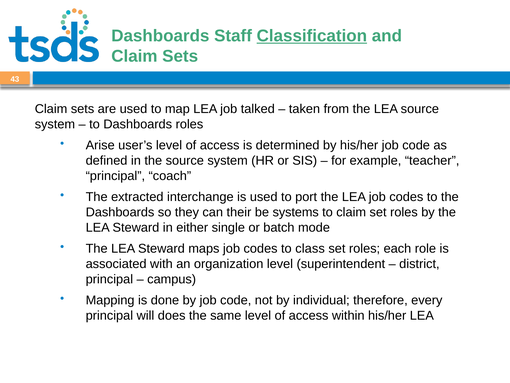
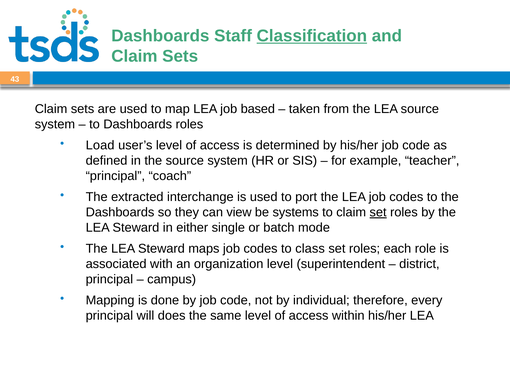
talked: talked -> based
Arise: Arise -> Load
their: their -> view
set at (378, 212) underline: none -> present
